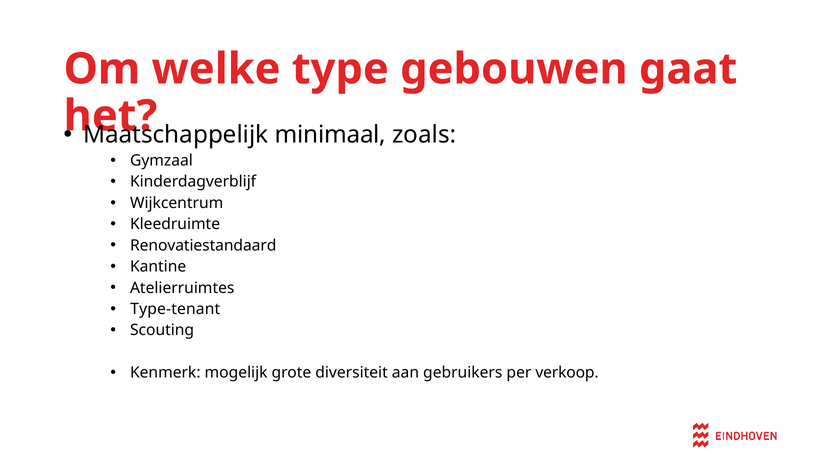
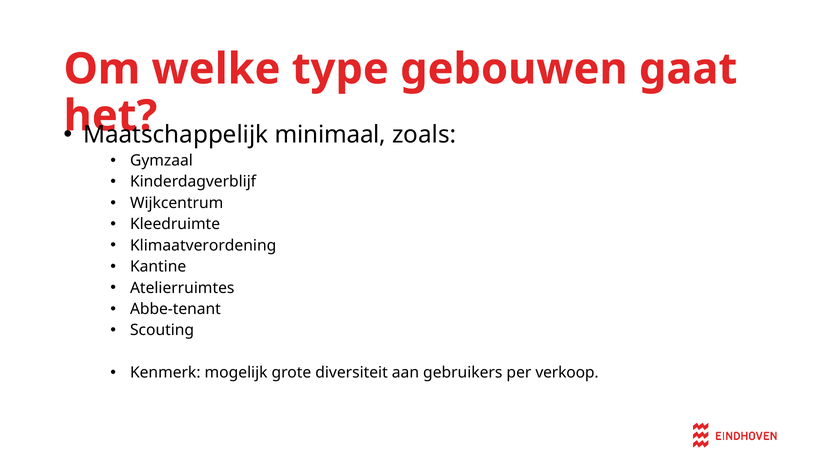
Renovatiestandaard: Renovatiestandaard -> Klimaatverordening
Type-tenant: Type-tenant -> Abbe-tenant
